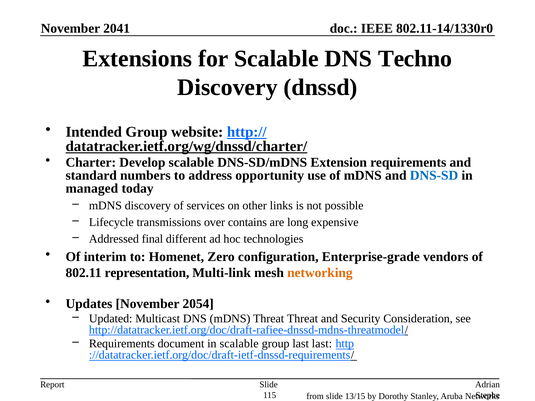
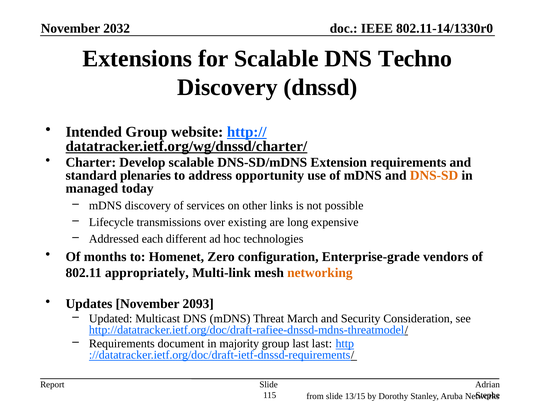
2041: 2041 -> 2032
numbers: numbers -> plenaries
DNS-SD colour: blue -> orange
contains: contains -> existing
final: final -> each
interim: interim -> months
representation: representation -> appropriately
2054: 2054 -> 2093
Threat Threat: Threat -> March
in scalable: scalable -> majority
